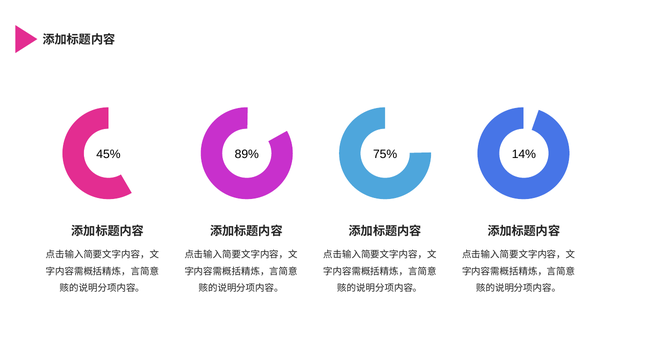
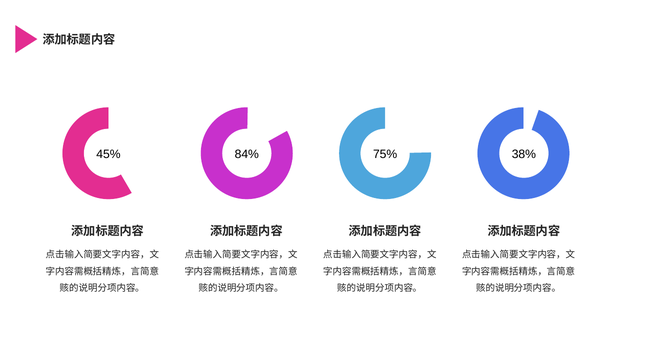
89%: 89% -> 84%
14%: 14% -> 38%
